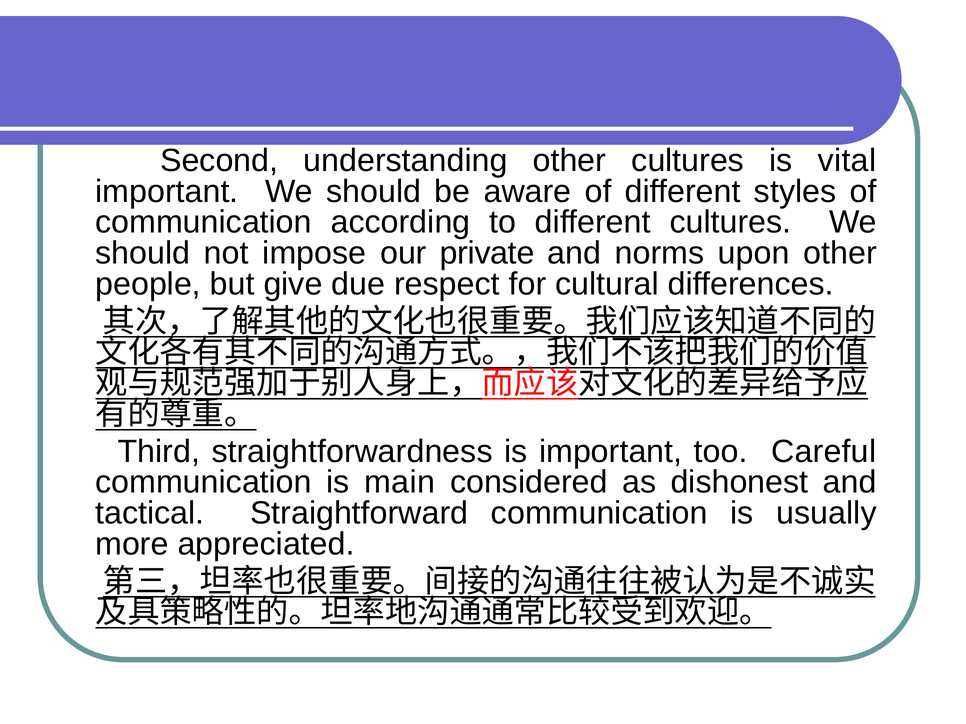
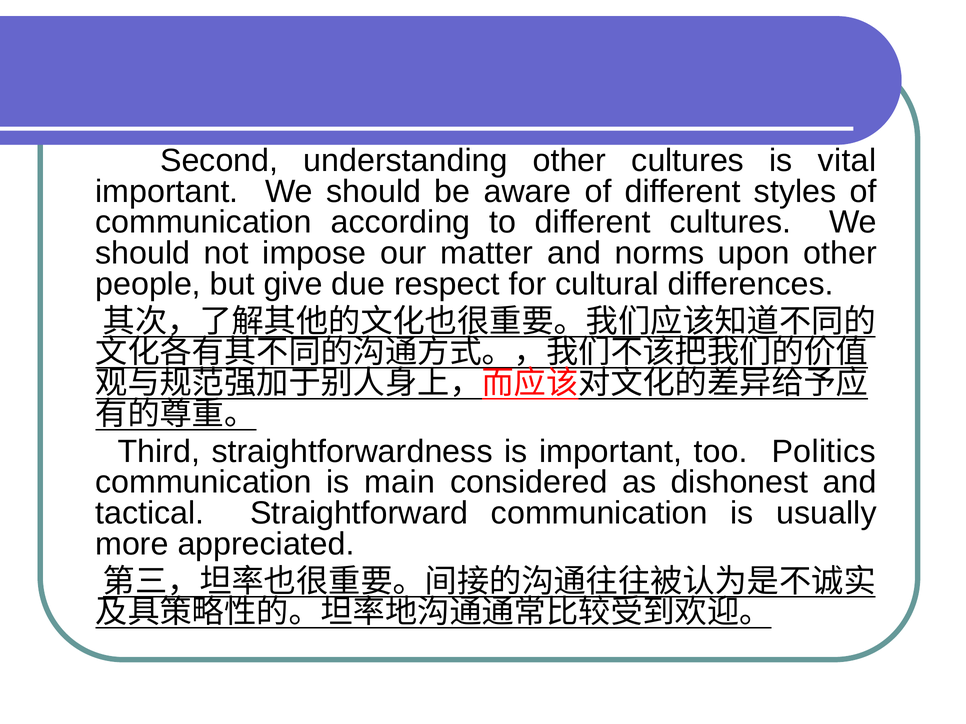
private: private -> matter
Careful: Careful -> Politics
